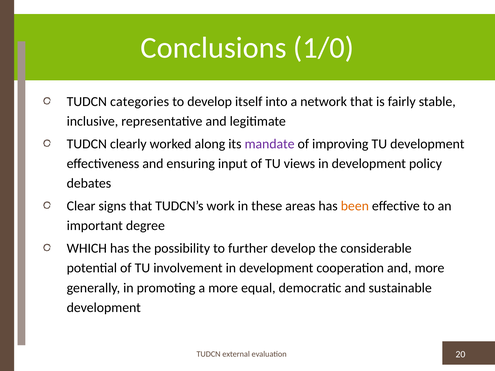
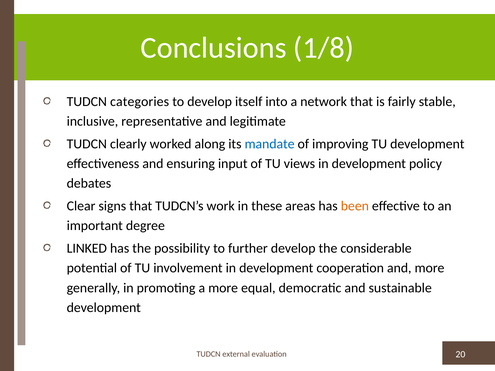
1/0: 1/0 -> 1/8
mandate colour: purple -> blue
WHICH: WHICH -> LINKED
